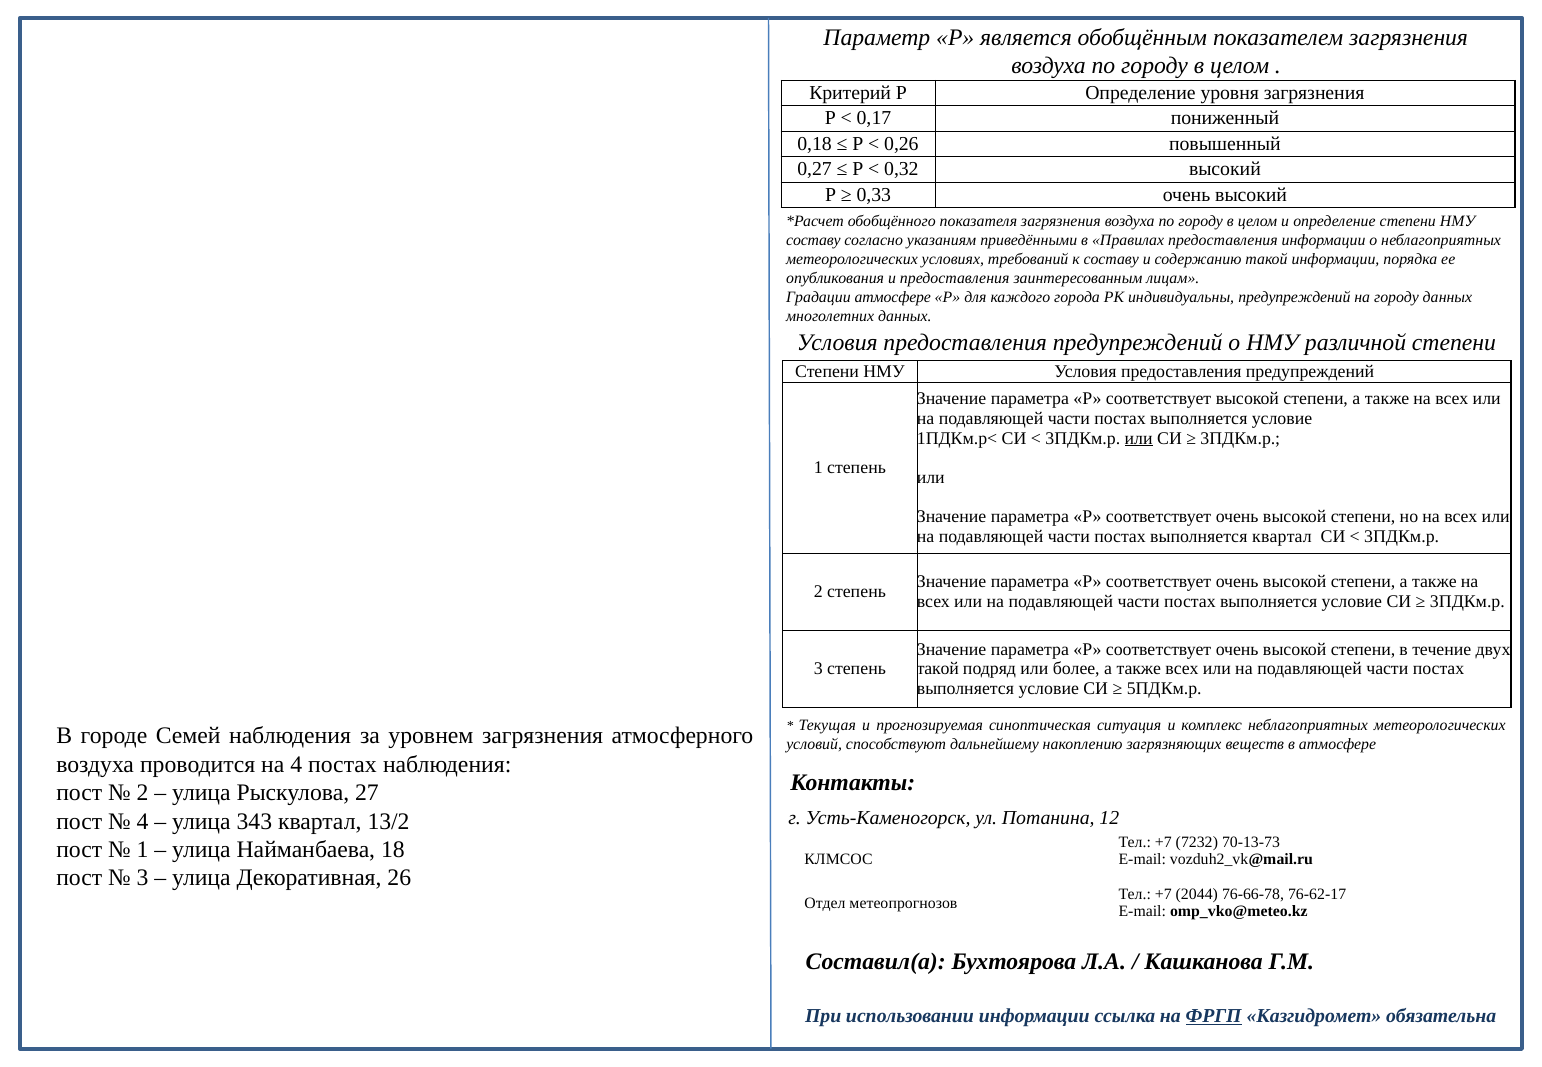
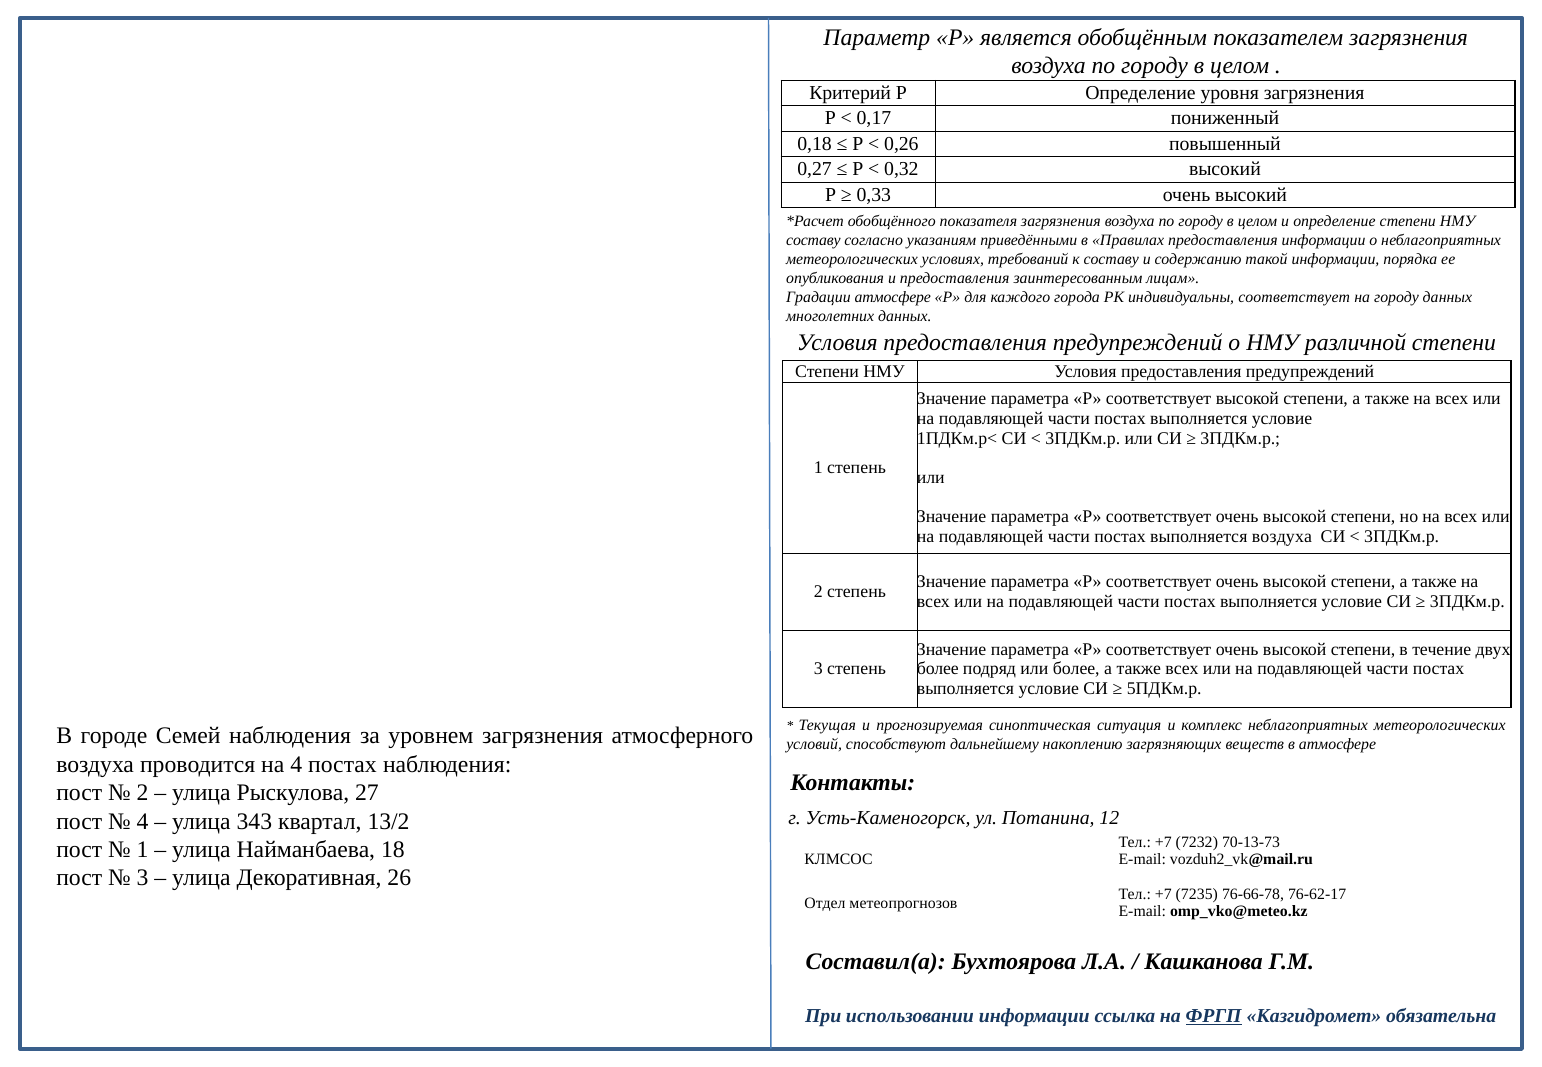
индивидуальны предупреждений: предупреждений -> соответствует
или at (1139, 438) underline: present -> none
выполняется квартал: квартал -> воздуха
такой at (938, 669): такой -> более
2044: 2044 -> 7235
